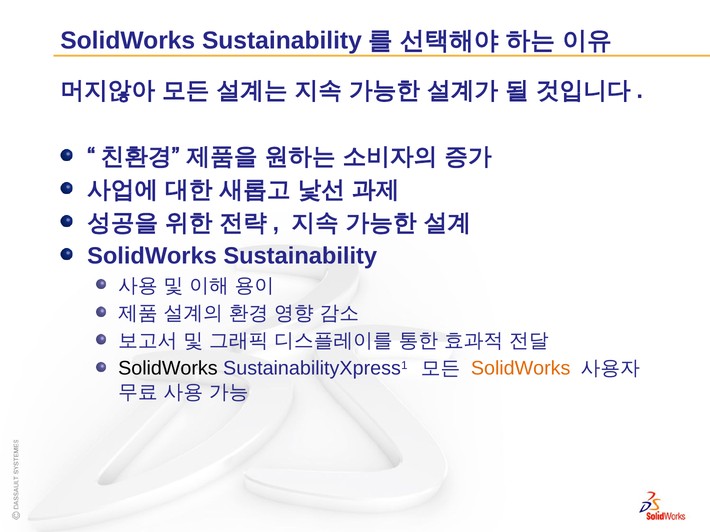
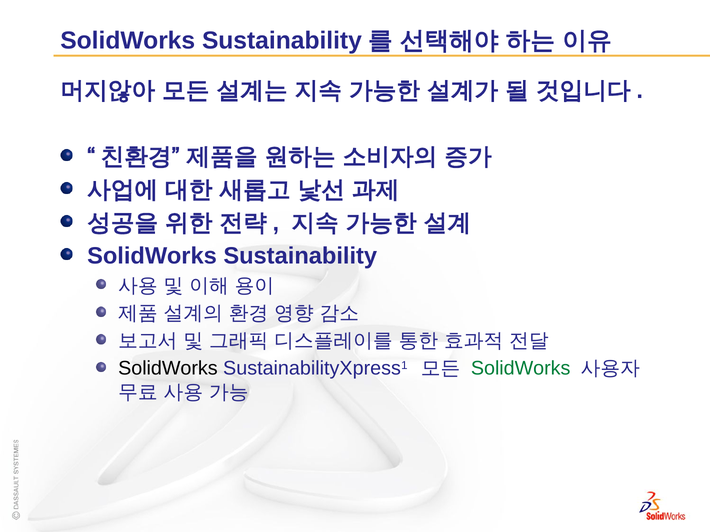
SolidWorks at (521, 369) colour: orange -> green
